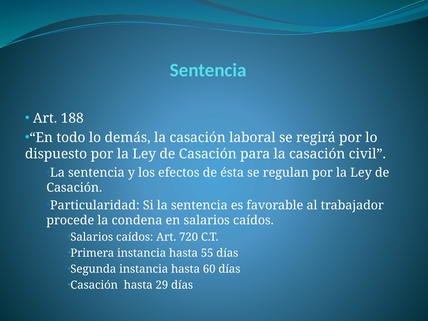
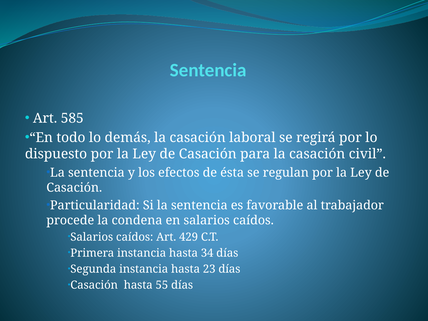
188: 188 -> 585
720: 720 -> 429
55: 55 -> 34
60: 60 -> 23
29: 29 -> 55
